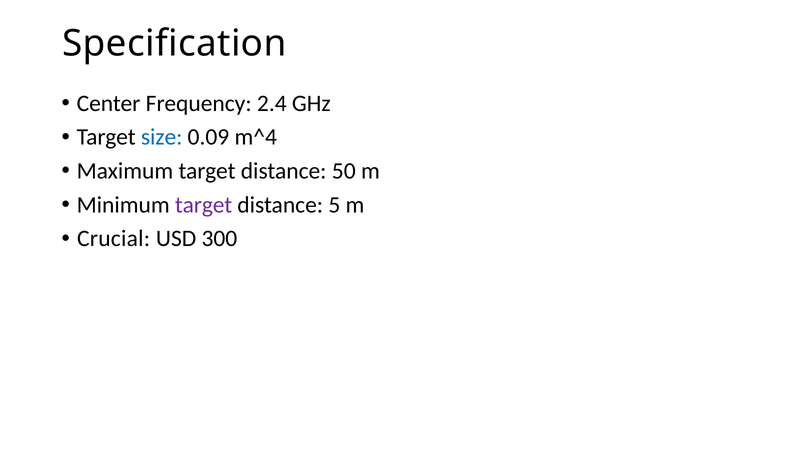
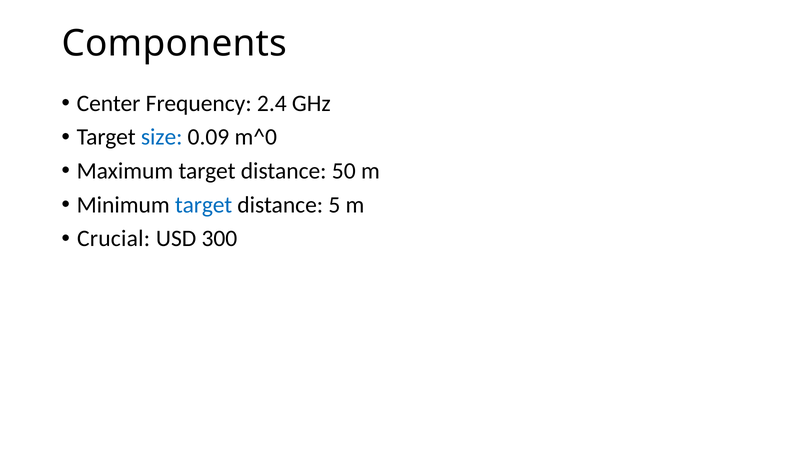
Specification: Specification -> Components
m^4: m^4 -> m^0
target at (204, 205) colour: purple -> blue
